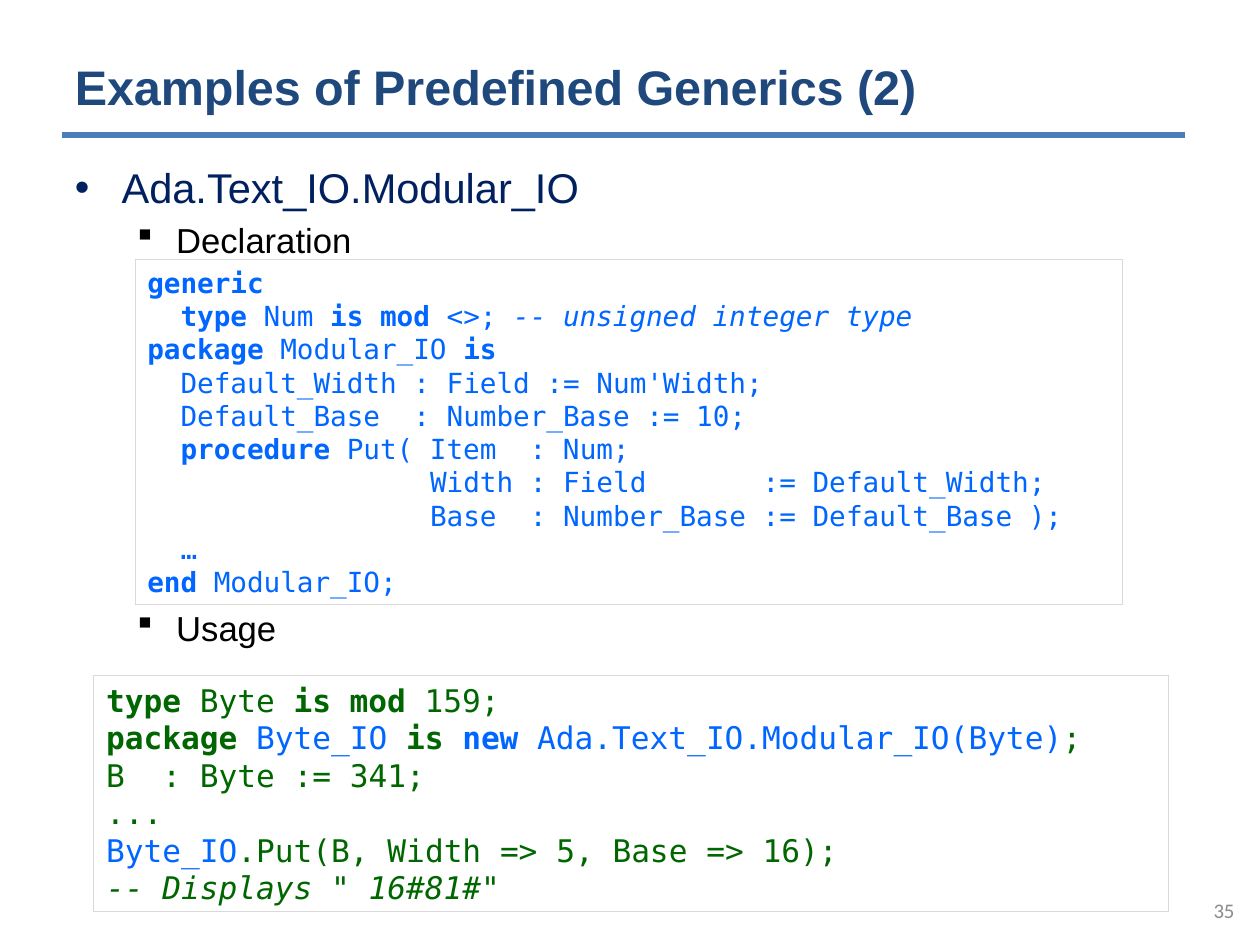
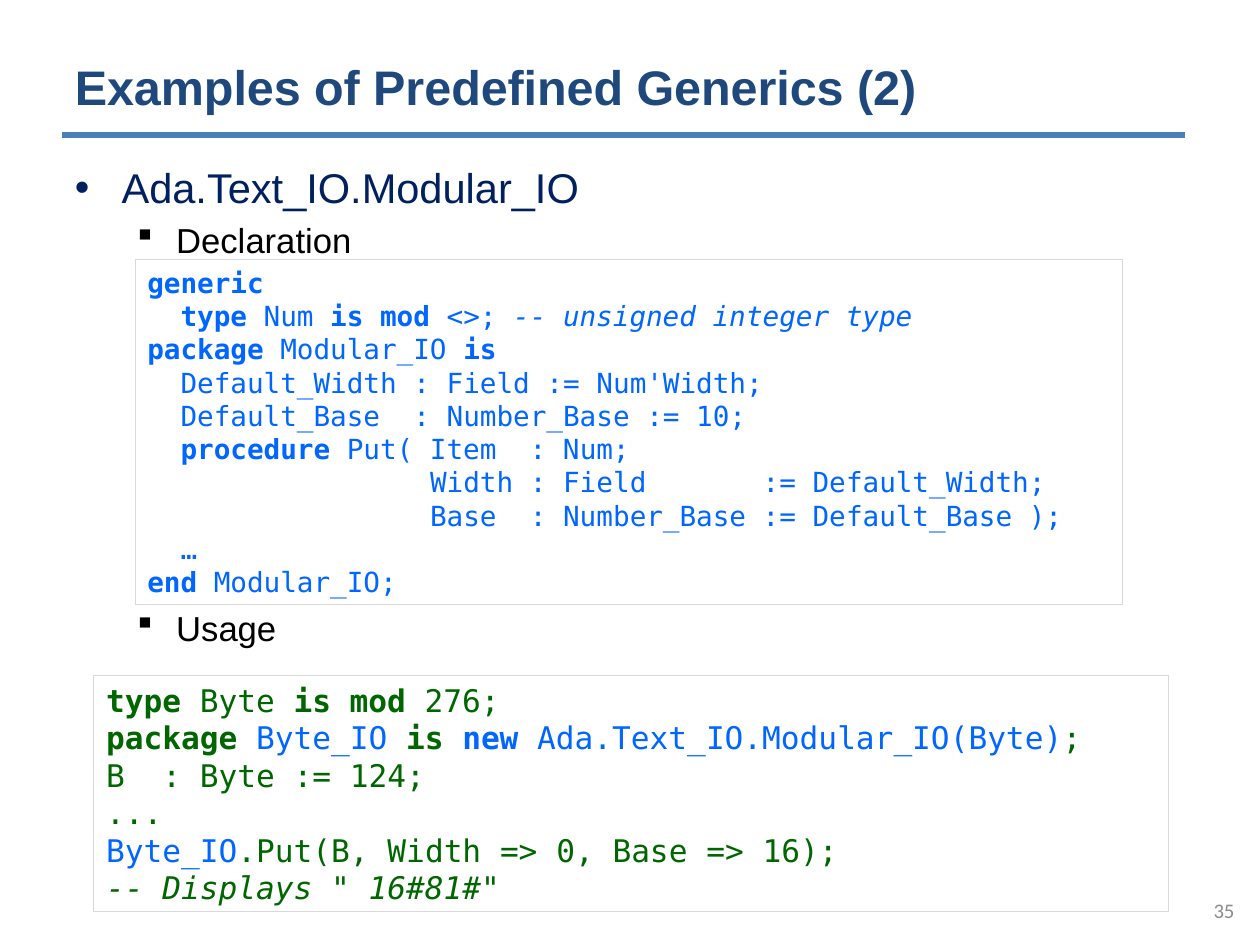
159: 159 -> 276
341: 341 -> 124
5: 5 -> 0
